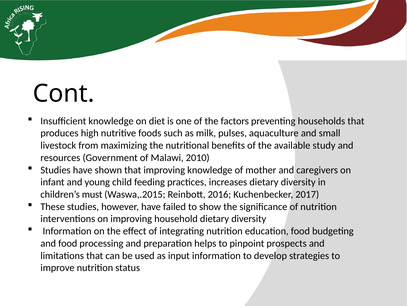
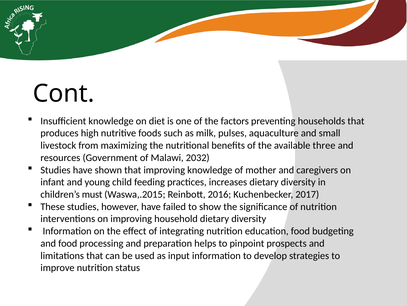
study: study -> three
2010: 2010 -> 2032
